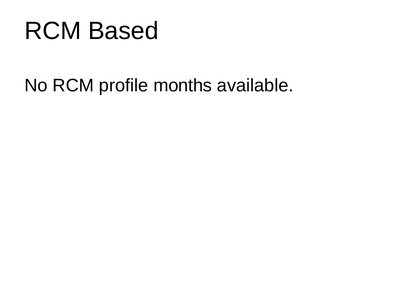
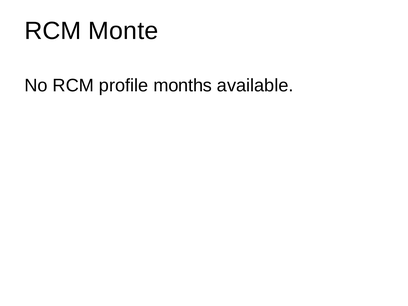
Based: Based -> Monte
